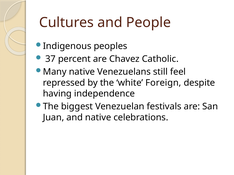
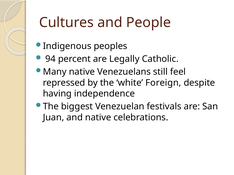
37: 37 -> 94
Chavez: Chavez -> Legally
